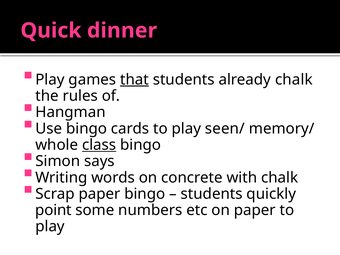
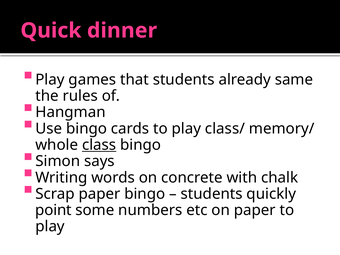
that underline: present -> none
already chalk: chalk -> same
seen/: seen/ -> class/
